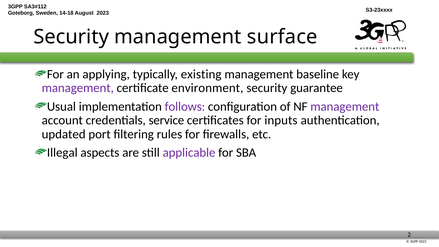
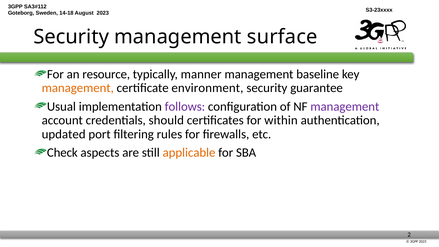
applying: applying -> resource
existing: existing -> manner
management at (78, 88) colour: purple -> orange
service: service -> should
inputs: inputs -> within
Illegal: Illegal -> Check
applicable colour: purple -> orange
